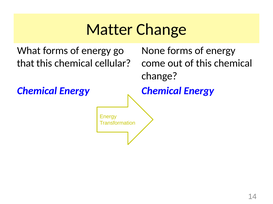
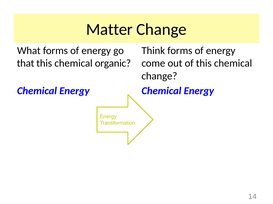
None: None -> Think
cellular: cellular -> organic
